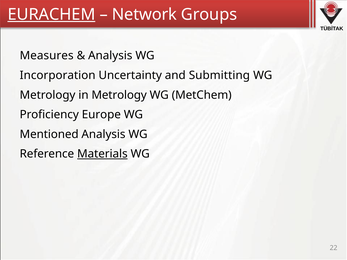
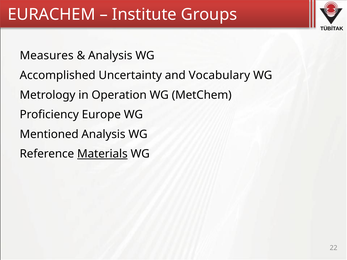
EURACHEM underline: present -> none
Network: Network -> Institute
Incorporation: Incorporation -> Accomplished
Submitting: Submitting -> Vocabulary
in Metrology: Metrology -> Operation
